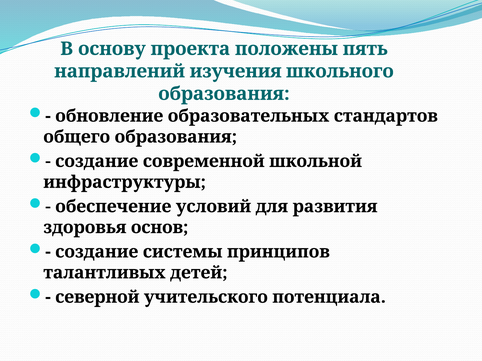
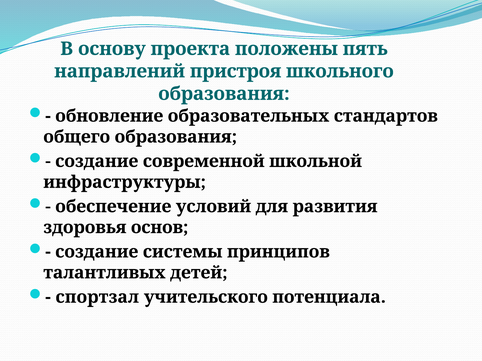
изучения: изучения -> пристроя
северной: северной -> спортзал
